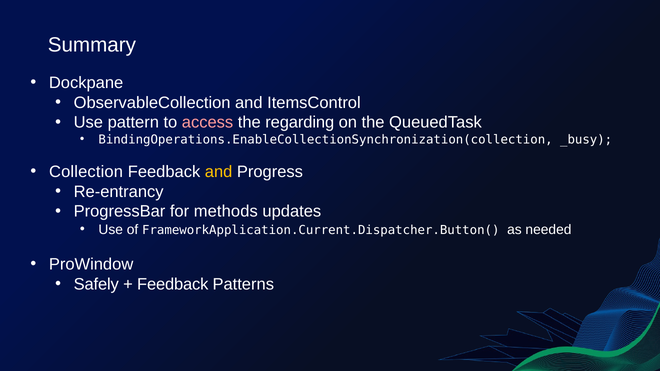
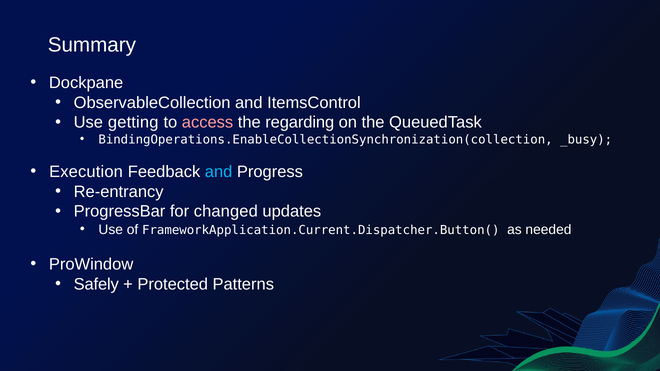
pattern: pattern -> getting
Collection: Collection -> Execution
and at (219, 172) colour: yellow -> light blue
methods: methods -> changed
Feedback at (173, 284): Feedback -> Protected
